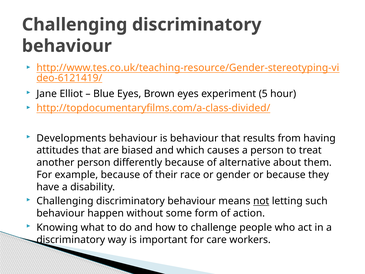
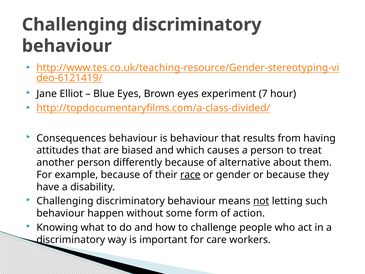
5: 5 -> 7
Developments: Developments -> Consequences
race underline: none -> present
